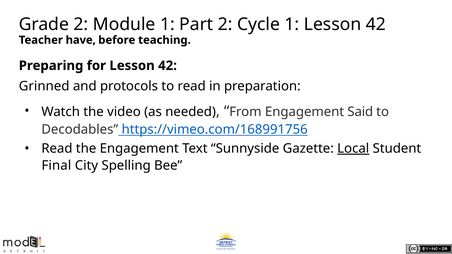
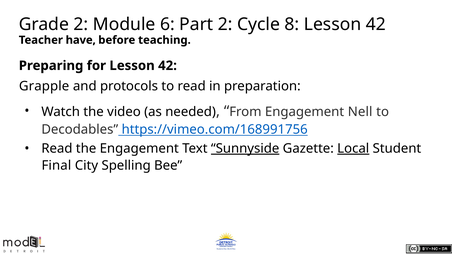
Module 1: 1 -> 6
Cycle 1: 1 -> 8
Grinned: Grinned -> Grapple
Said: Said -> Nell
Sunnyside underline: none -> present
